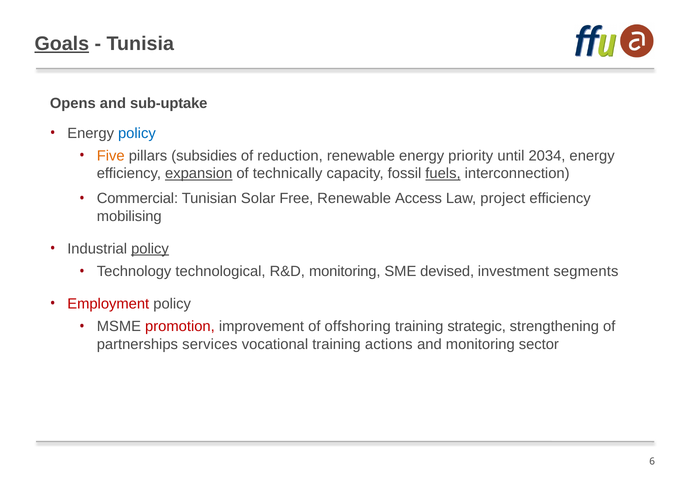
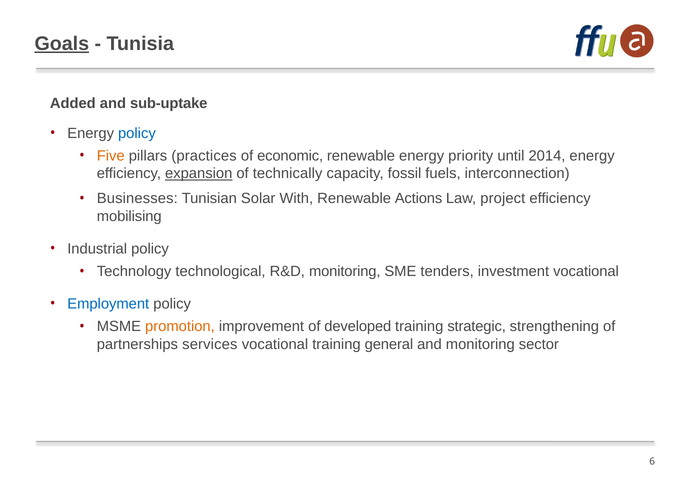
Opens: Opens -> Added
subsidies: subsidies -> practices
reduction: reduction -> economic
2034: 2034 -> 2014
fuels underline: present -> none
Commercial: Commercial -> Businesses
Free: Free -> With
Access: Access -> Actions
policy at (150, 249) underline: present -> none
devised: devised -> tenders
investment segments: segments -> vocational
Employment colour: red -> blue
promotion colour: red -> orange
offshoring: offshoring -> developed
actions: actions -> general
